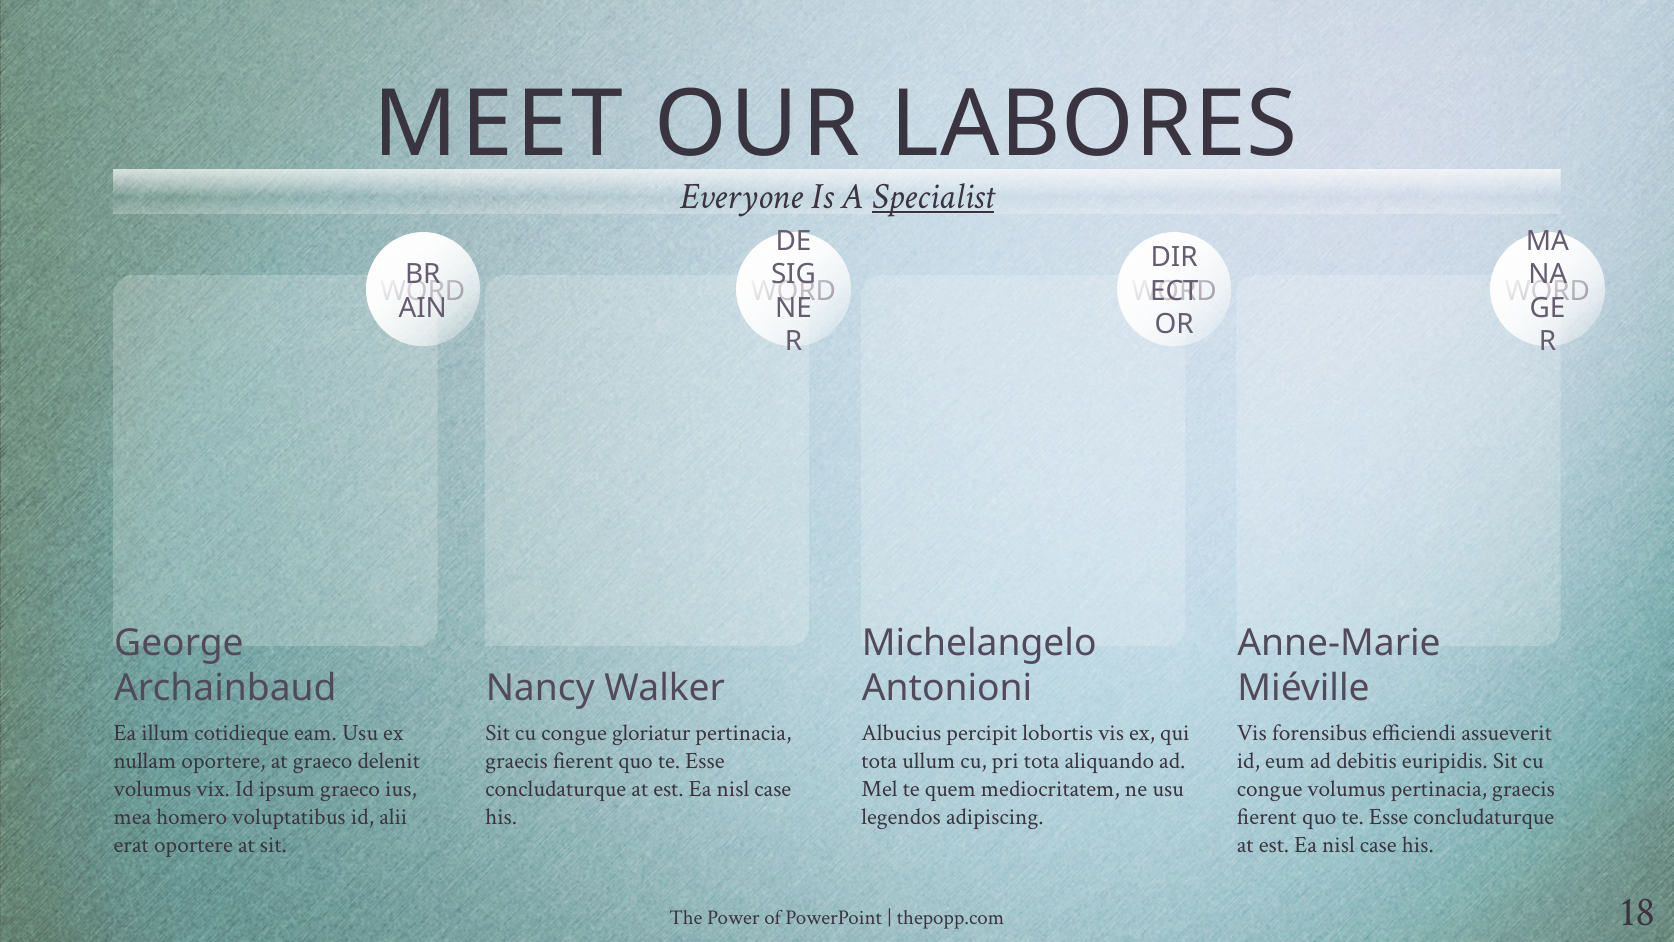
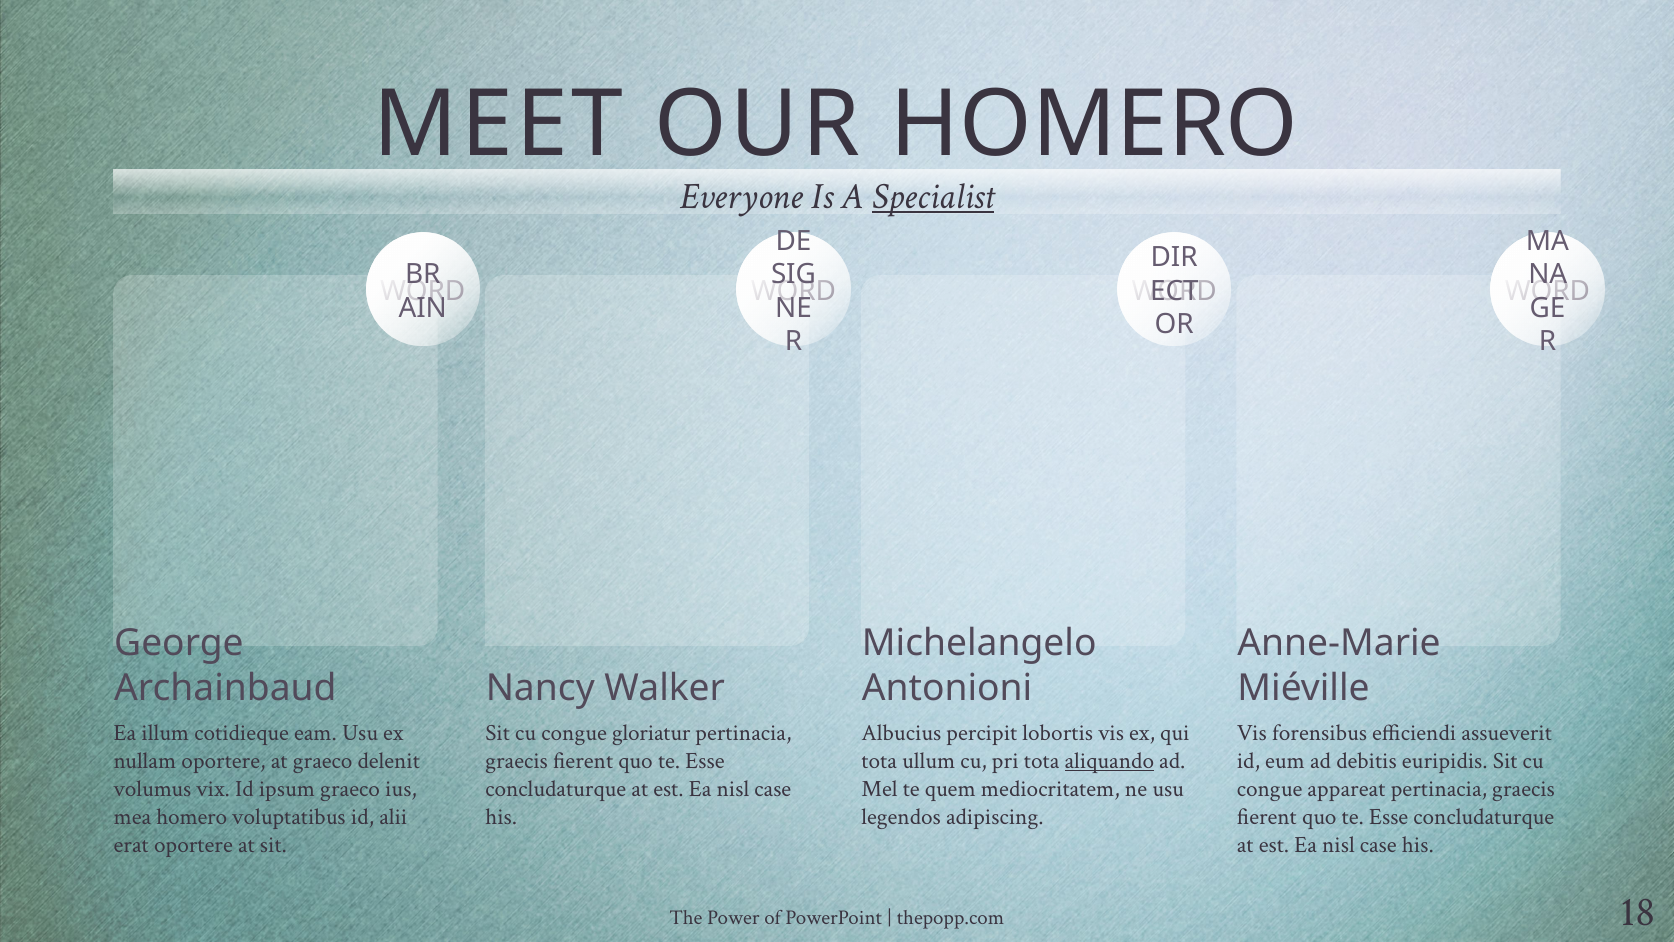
OUR LABORES: LABORES -> HOMERO
aliquando underline: none -> present
congue volumus: volumus -> appareat
